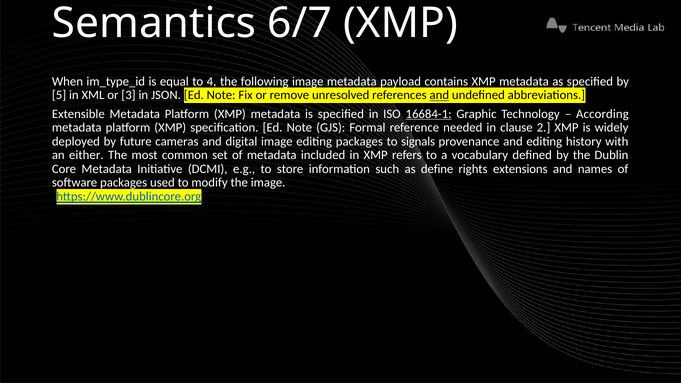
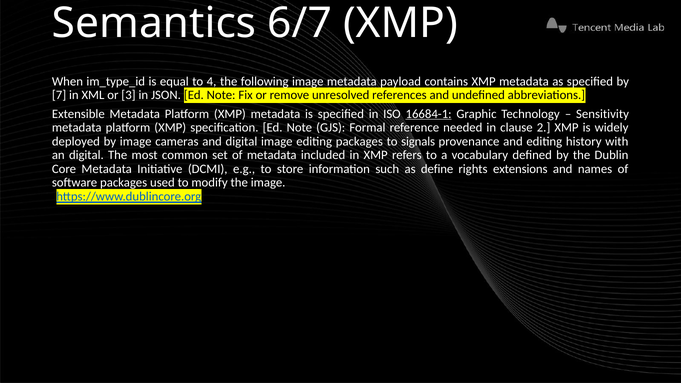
5: 5 -> 7
and at (439, 95) underline: present -> none
According: According -> Sensitivity
by future: future -> image
an either: either -> digital
